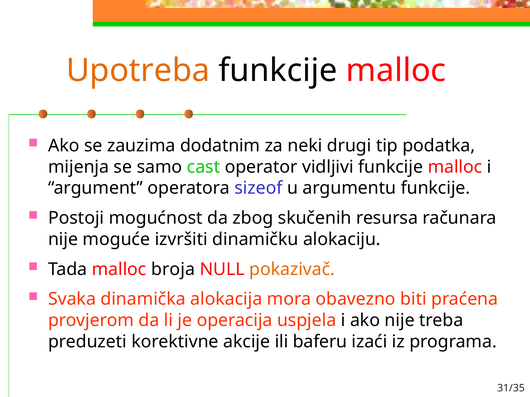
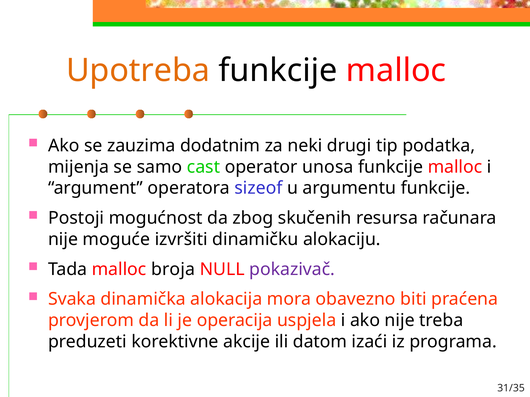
vidljivi: vidljivi -> unosa
pokazivač colour: orange -> purple
baferu: baferu -> datom
